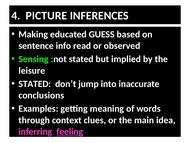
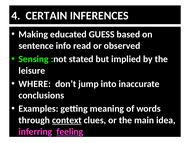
PICTURE: PICTURE -> CERTAIN
STATED at (35, 84): STATED -> WHERE
context underline: none -> present
